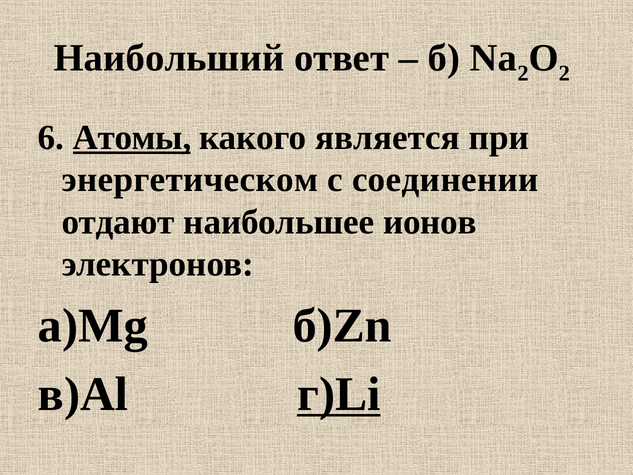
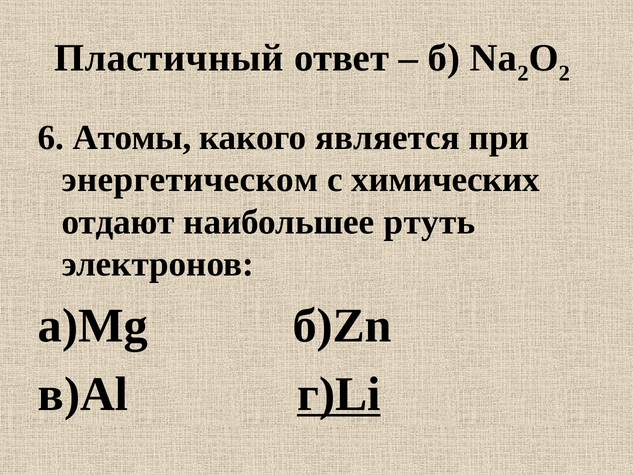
Наибольший: Наибольший -> Пластичный
Атомы underline: present -> none
соединении: соединении -> химических
ионов: ионов -> ртуть
